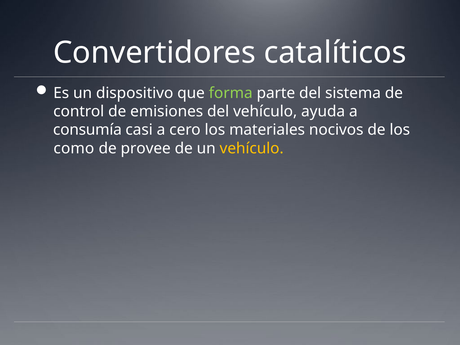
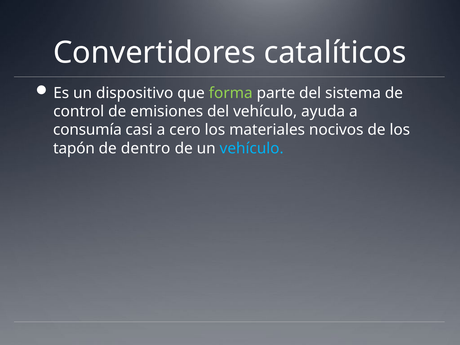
como: como -> tapón
provee: provee -> dentro
vehículo at (252, 148) colour: yellow -> light blue
